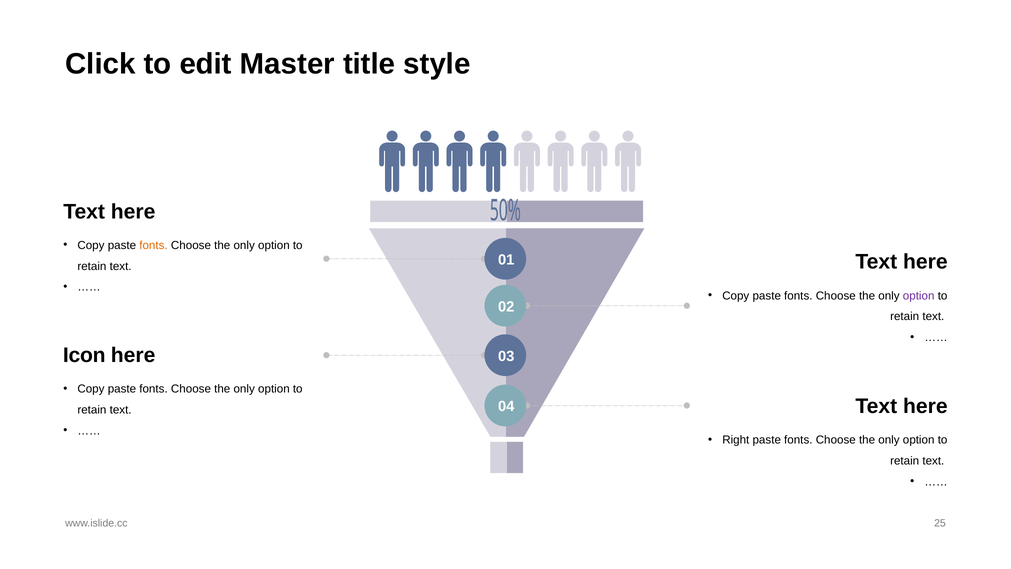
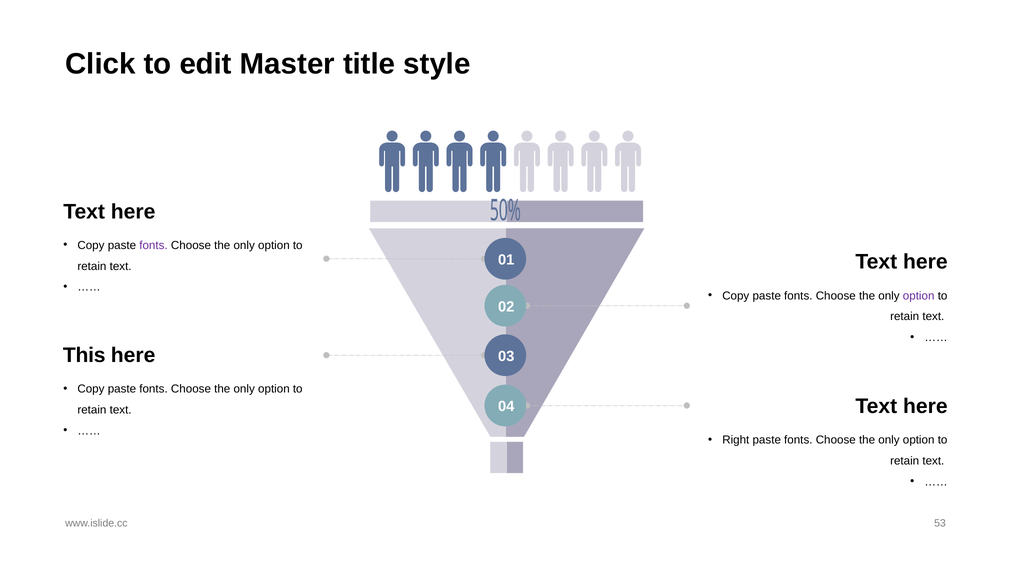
fonts at (153, 245) colour: orange -> purple
Icon: Icon -> This
25: 25 -> 53
